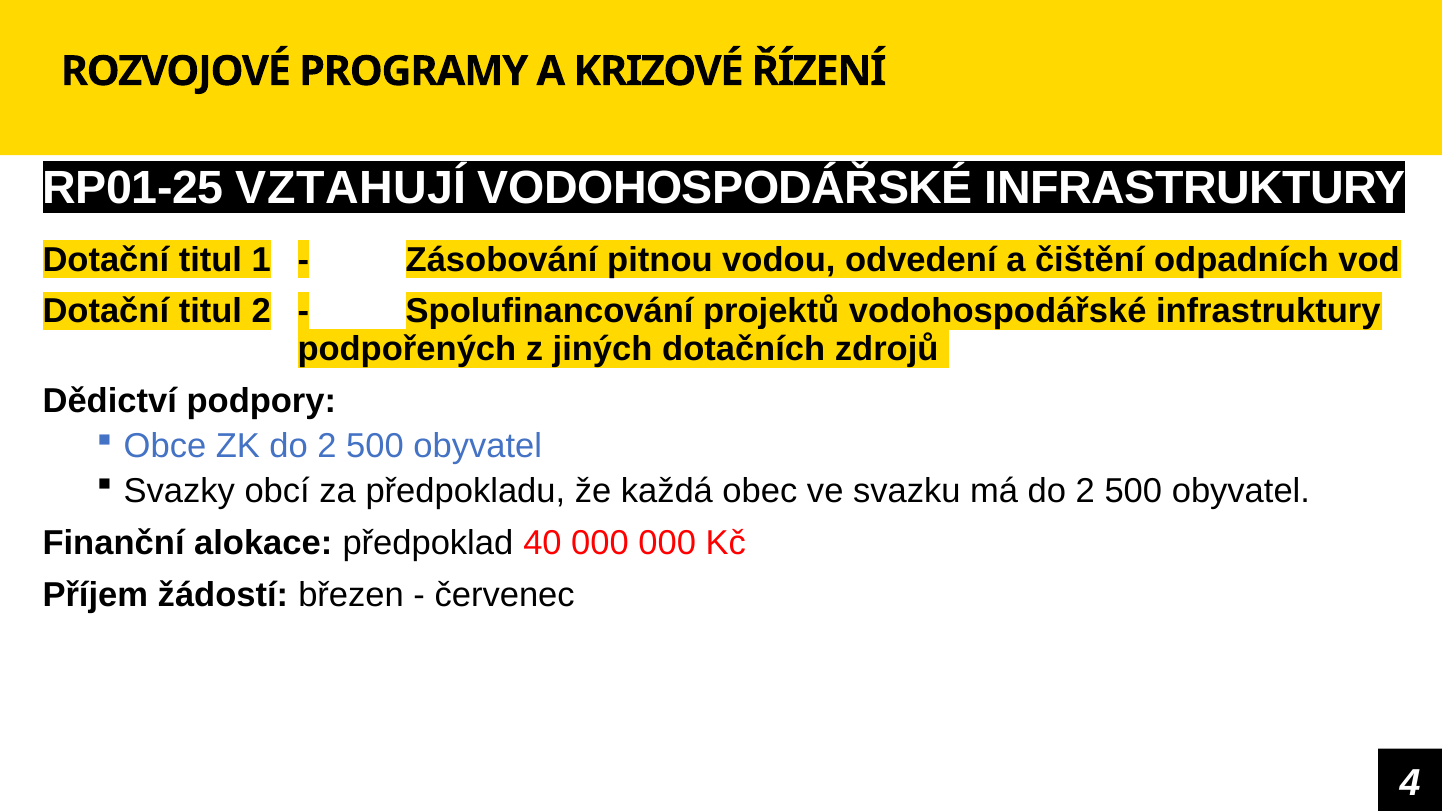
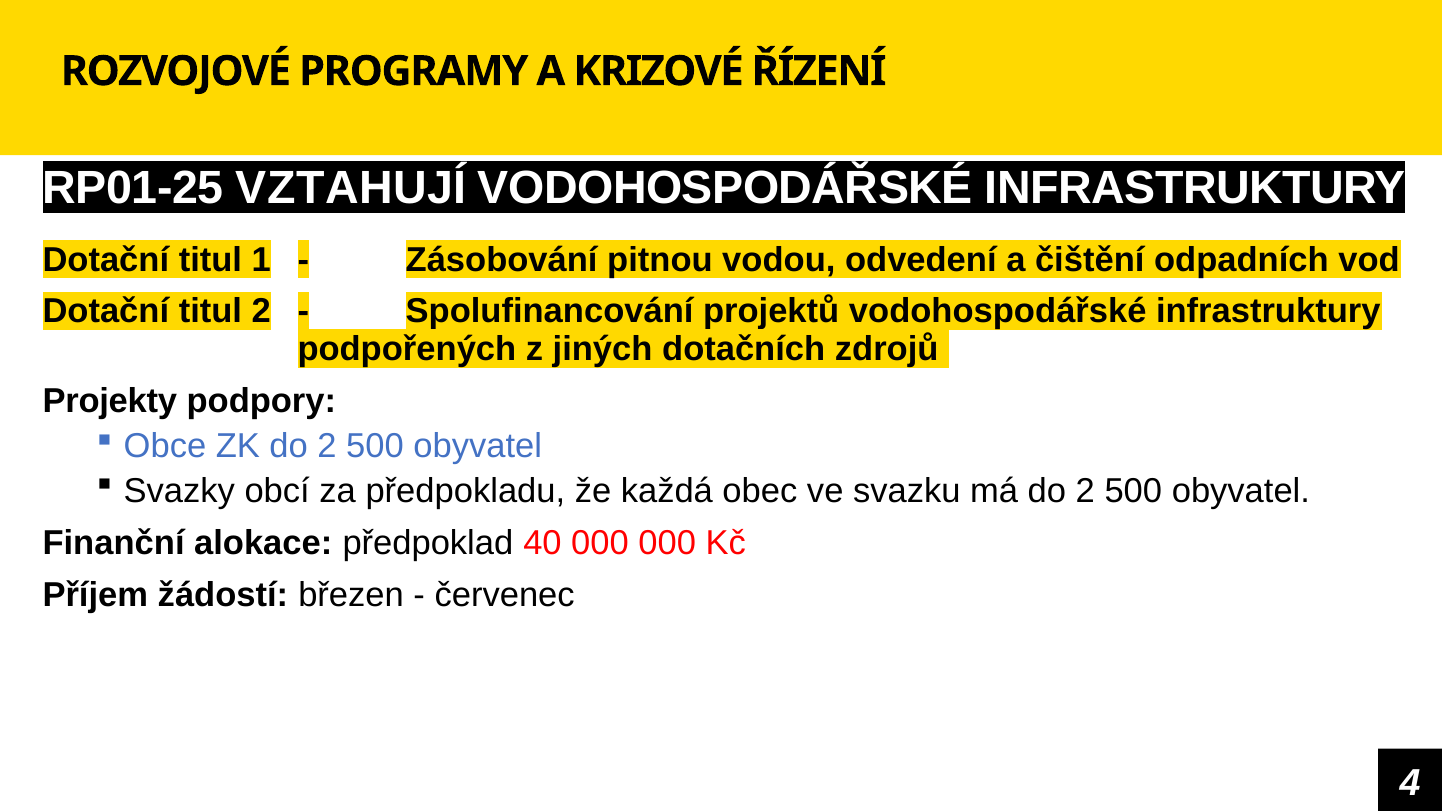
Dědictví: Dědictví -> Projekty
